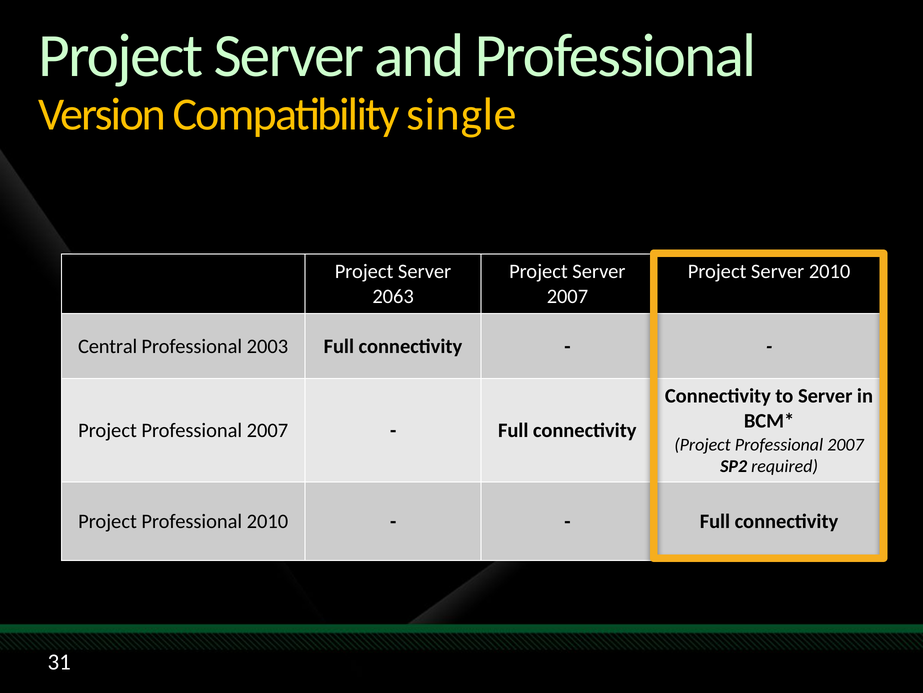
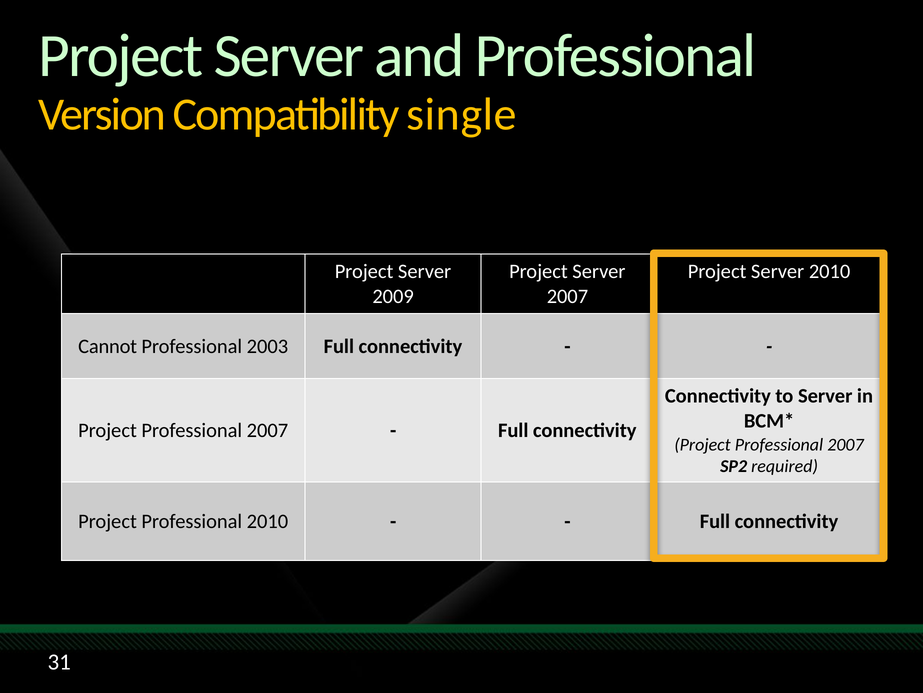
2063: 2063 -> 2009
Central: Central -> Cannot
